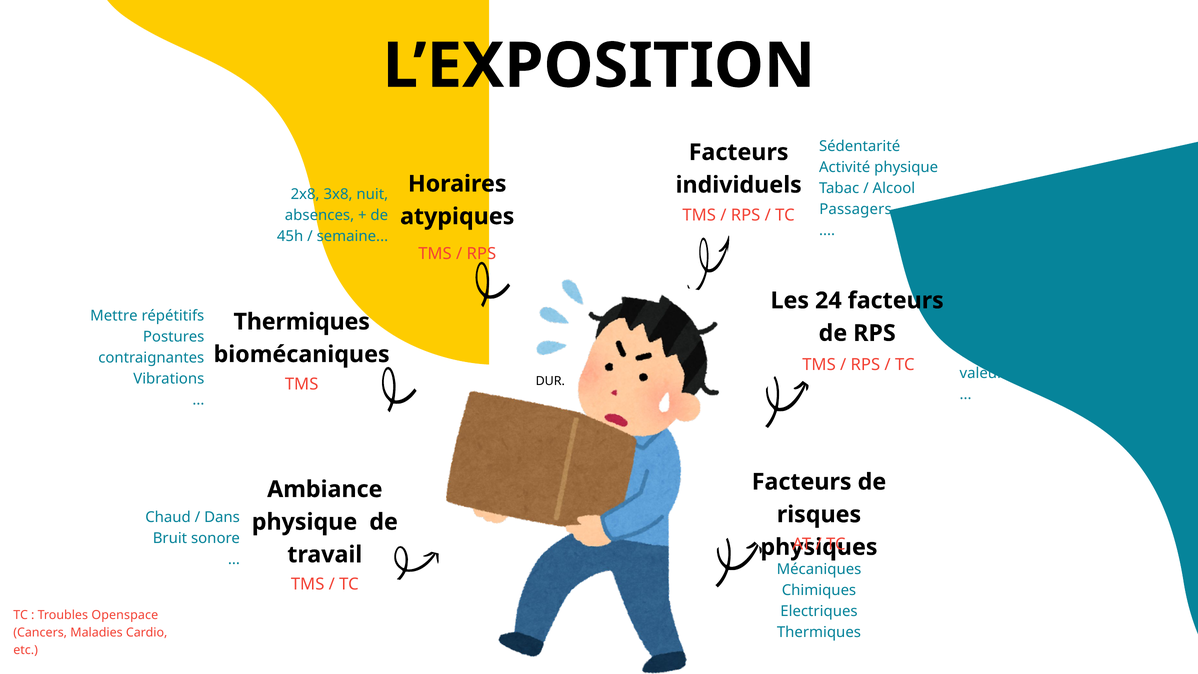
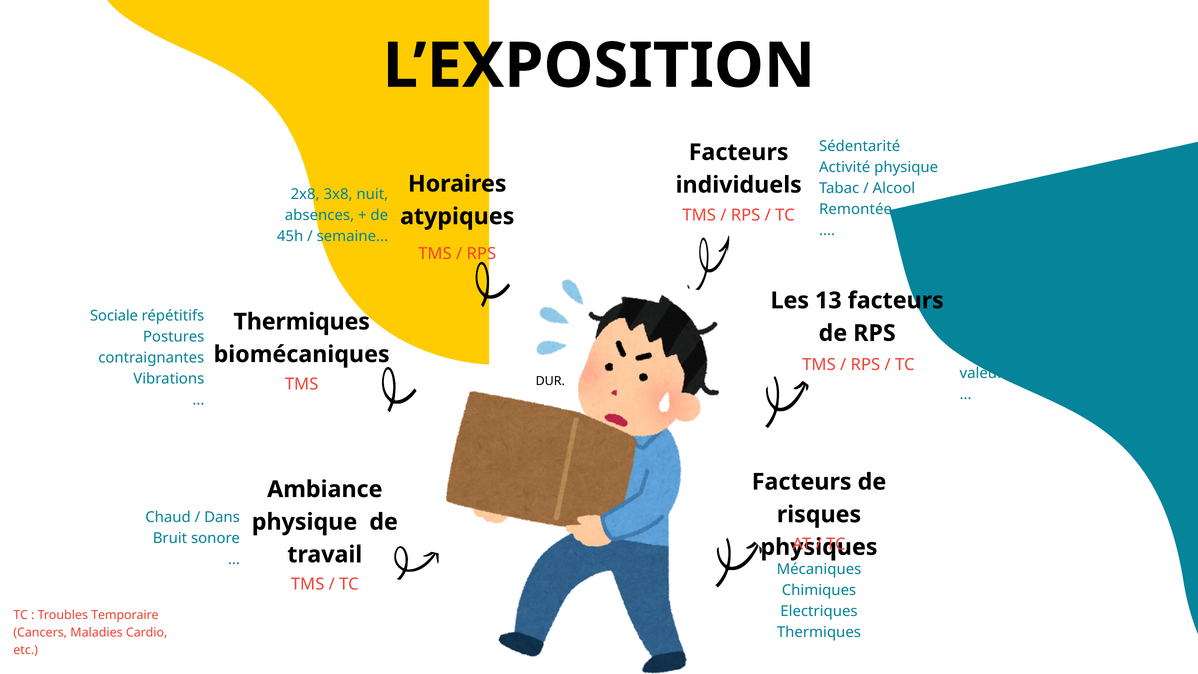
Passagers: Passagers -> Remontée
24: 24 -> 13
Mettre: Mettre -> Sociale
Openspace: Openspace -> Temporaire
